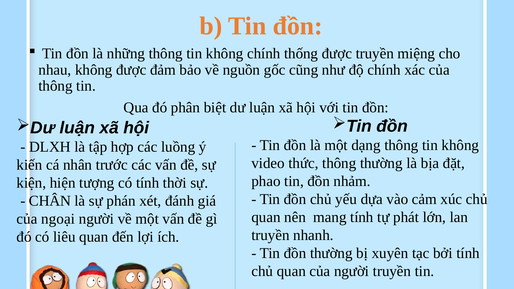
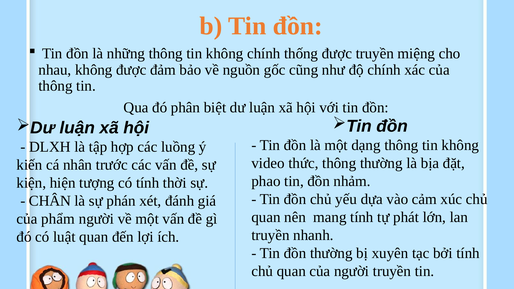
ngoại: ngoại -> phẩm
liêu: liêu -> luật
